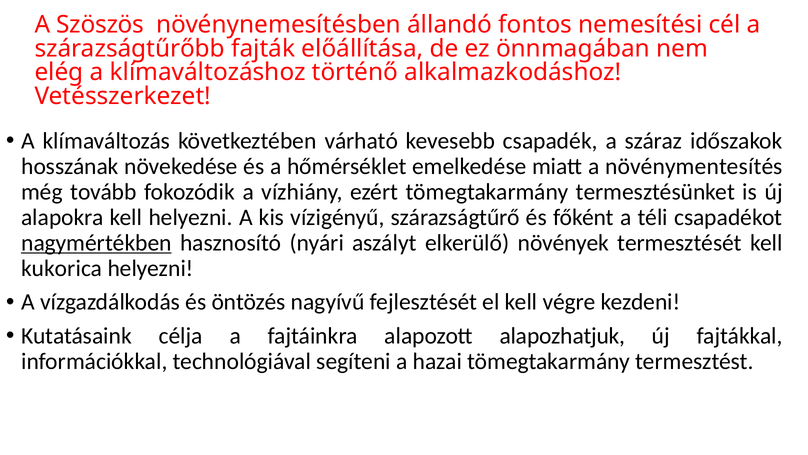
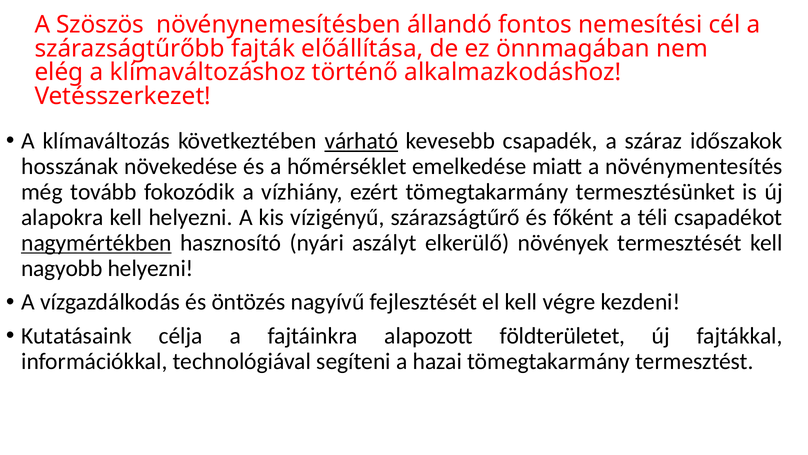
várható underline: none -> present
kukorica: kukorica -> nagyobb
alapozhatjuk: alapozhatjuk -> földterületet
